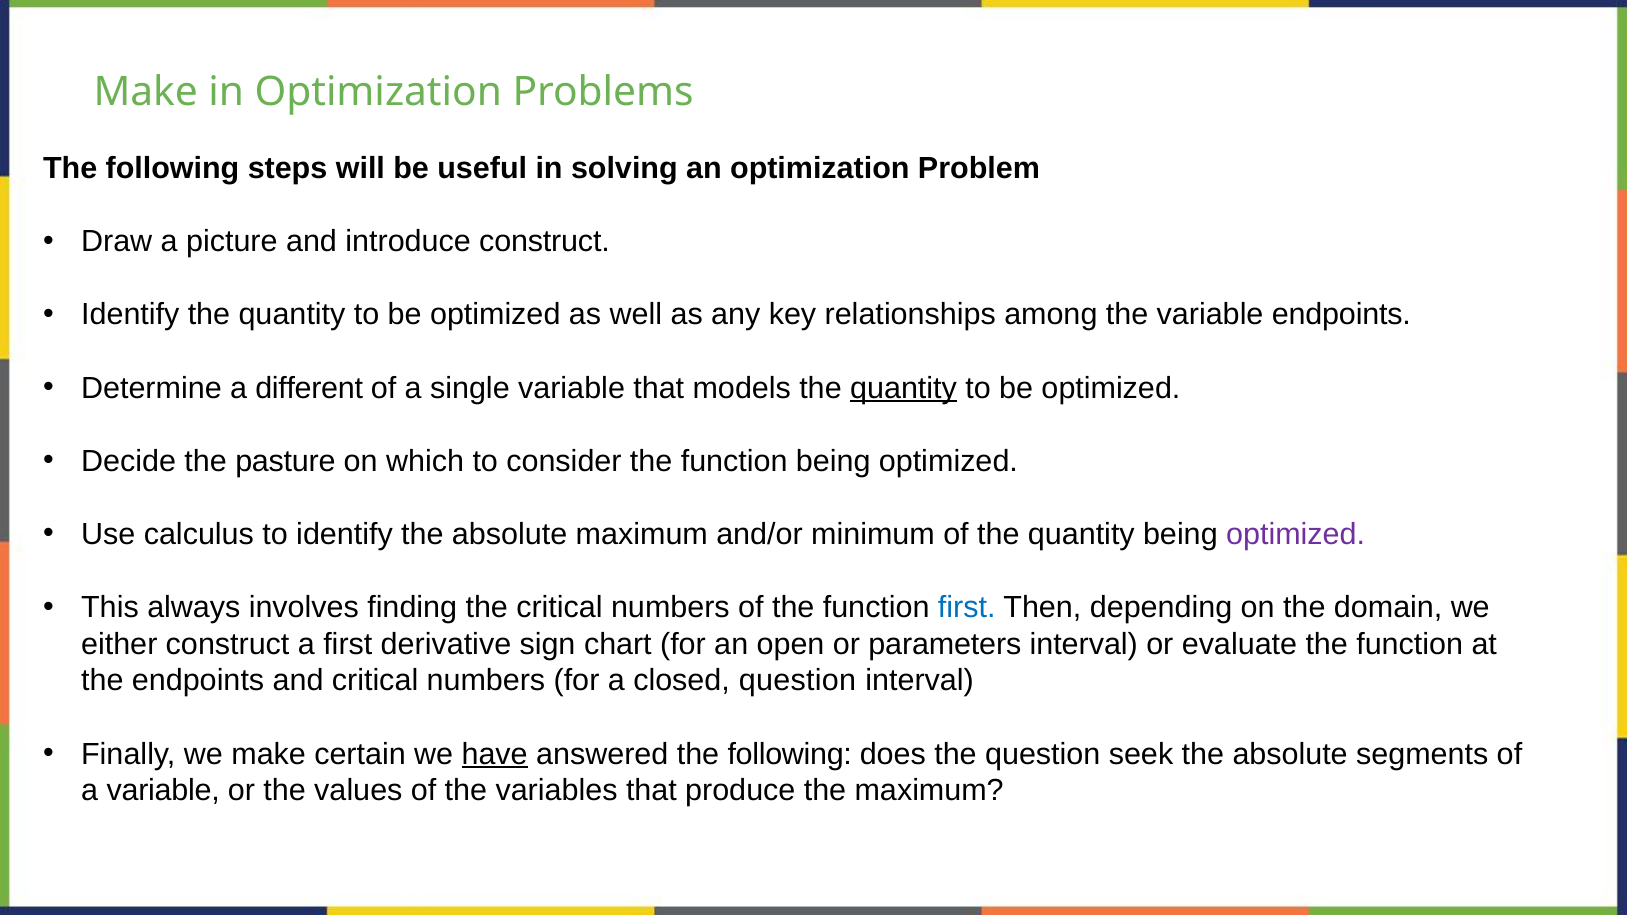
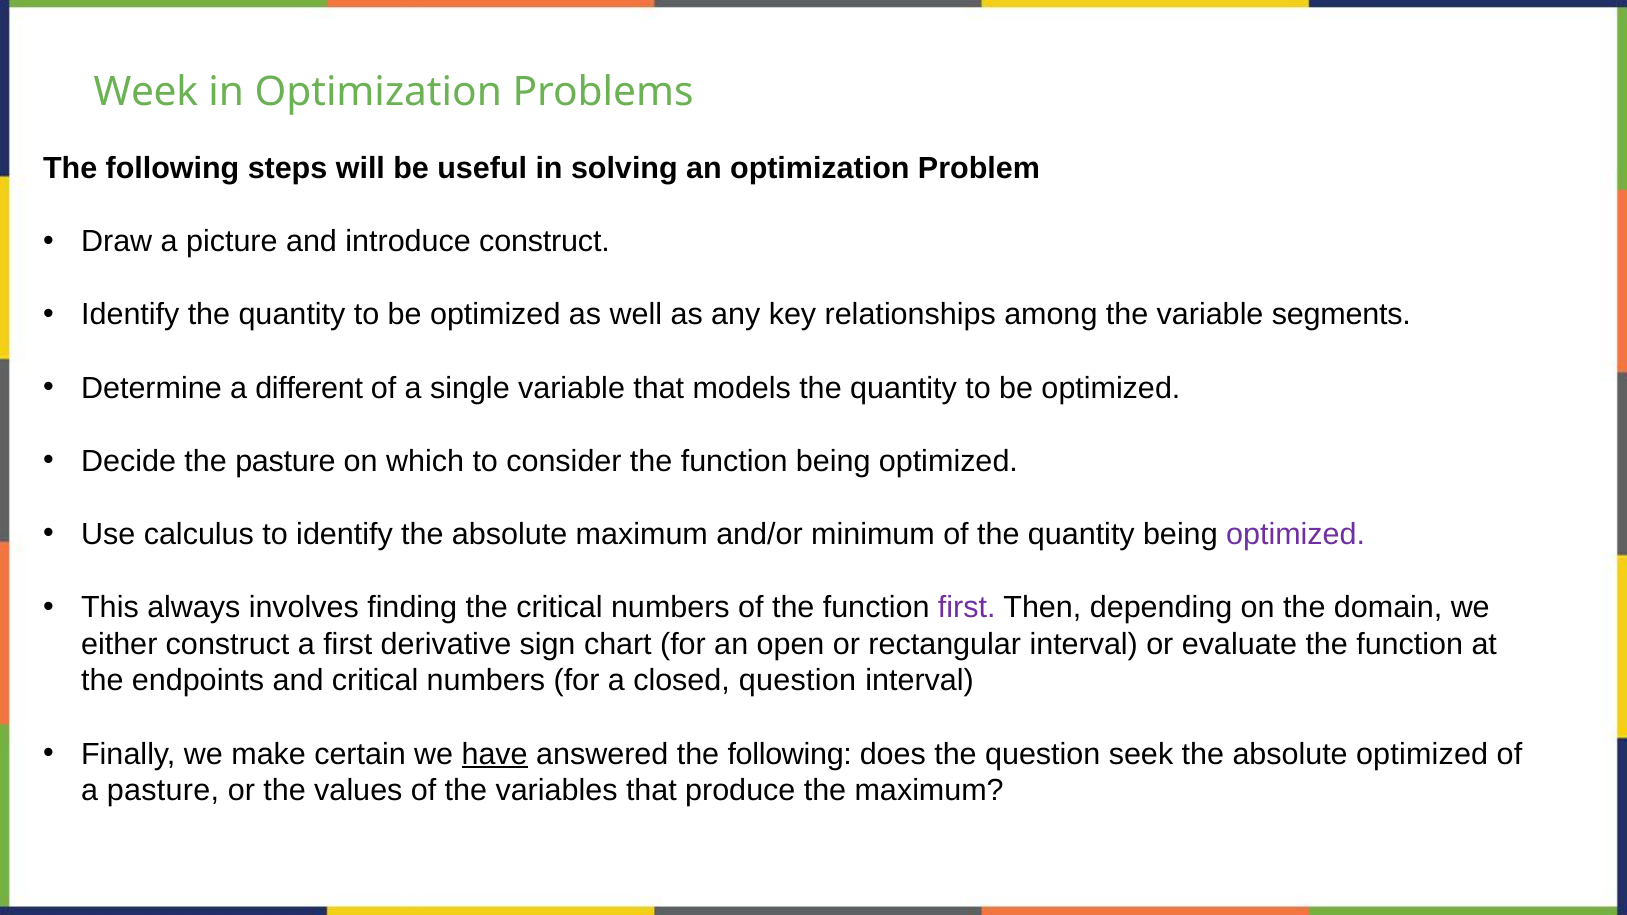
Make at (146, 93): Make -> Week
variable endpoints: endpoints -> segments
quantity at (904, 388) underline: present -> none
first at (967, 608) colour: blue -> purple
parameters: parameters -> rectangular
absolute segments: segments -> optimized
a variable: variable -> pasture
